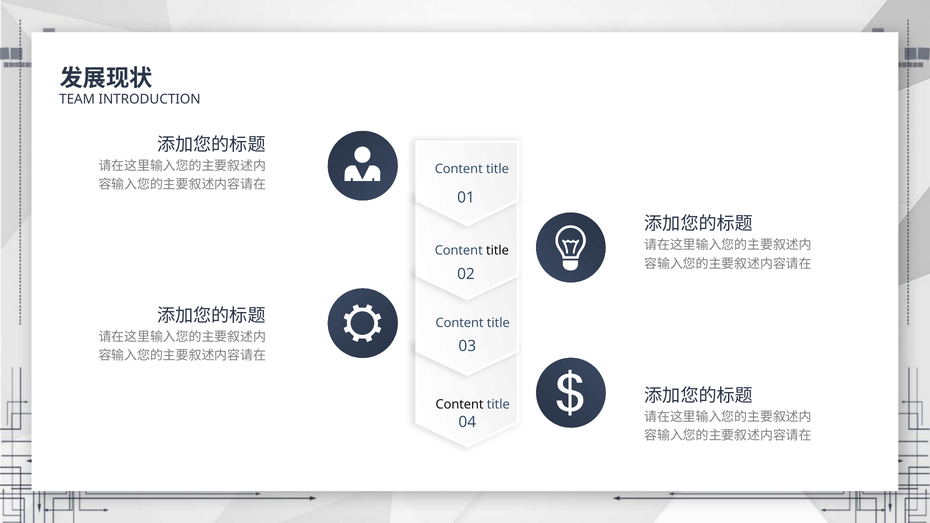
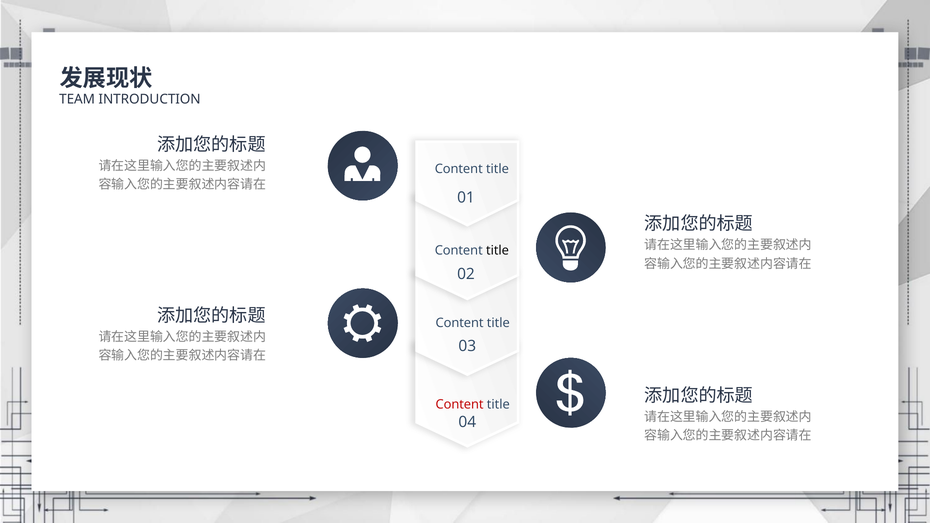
Content at (460, 405) colour: black -> red
